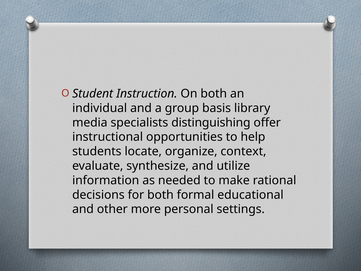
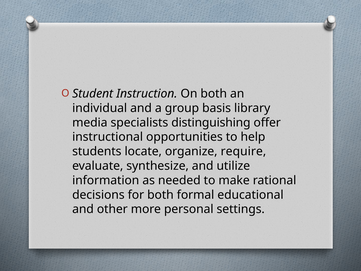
context: context -> require
